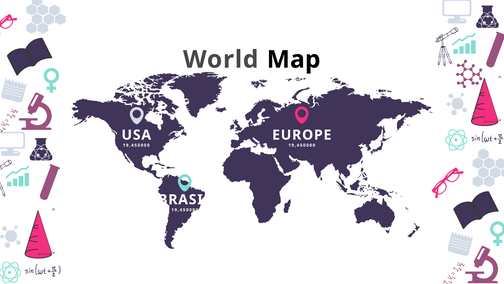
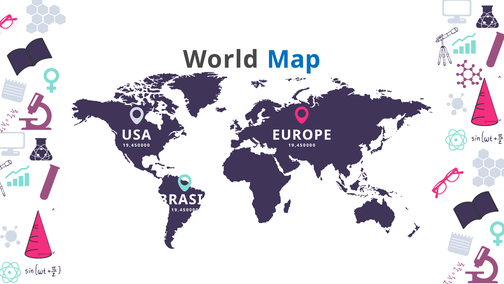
Map colour: black -> blue
